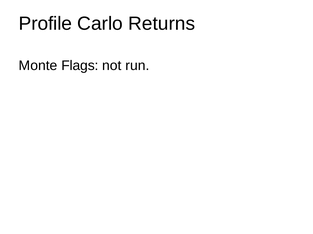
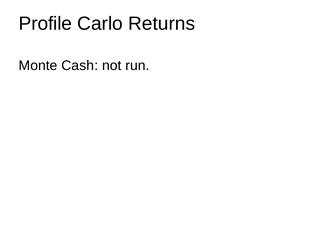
Flags: Flags -> Cash
